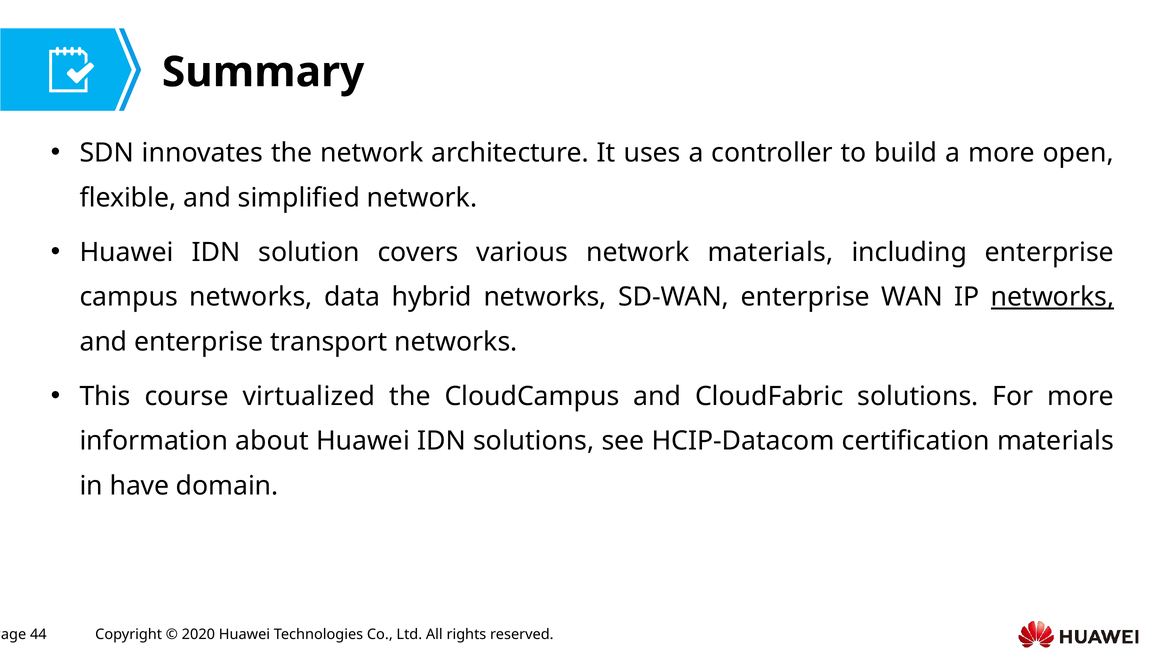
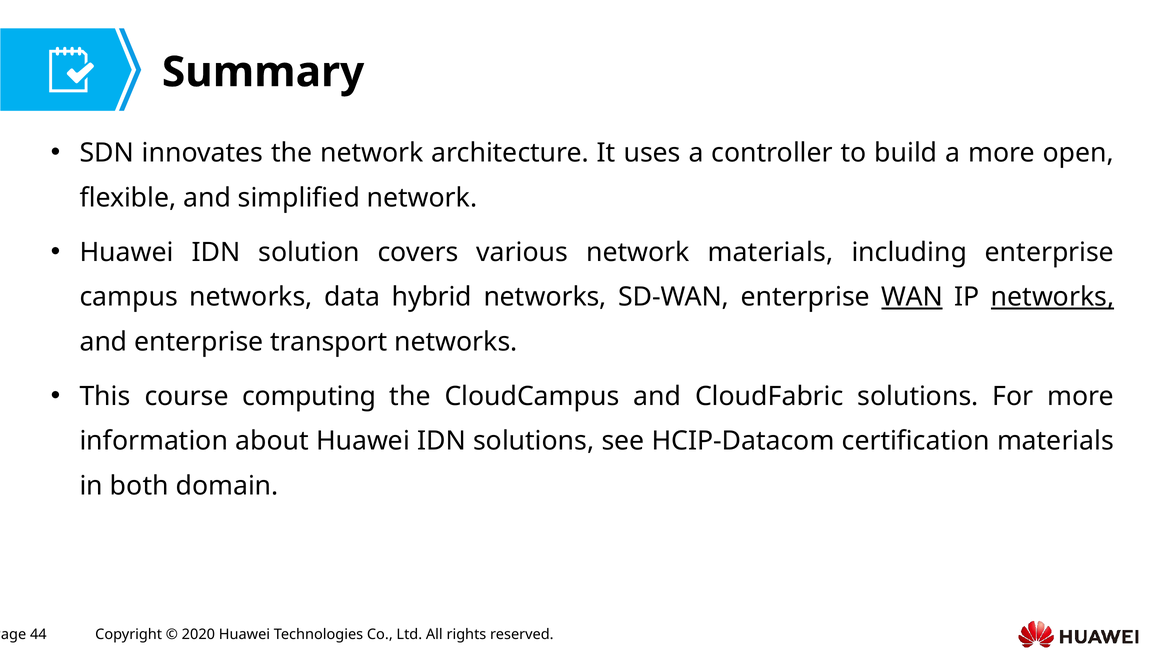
WAN underline: none -> present
virtualized: virtualized -> computing
have: have -> both
